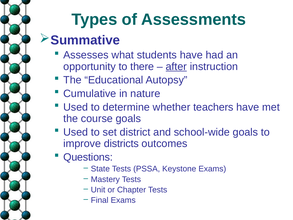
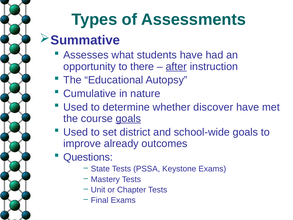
teachers: teachers -> discover
goals at (128, 118) underline: none -> present
districts: districts -> already
